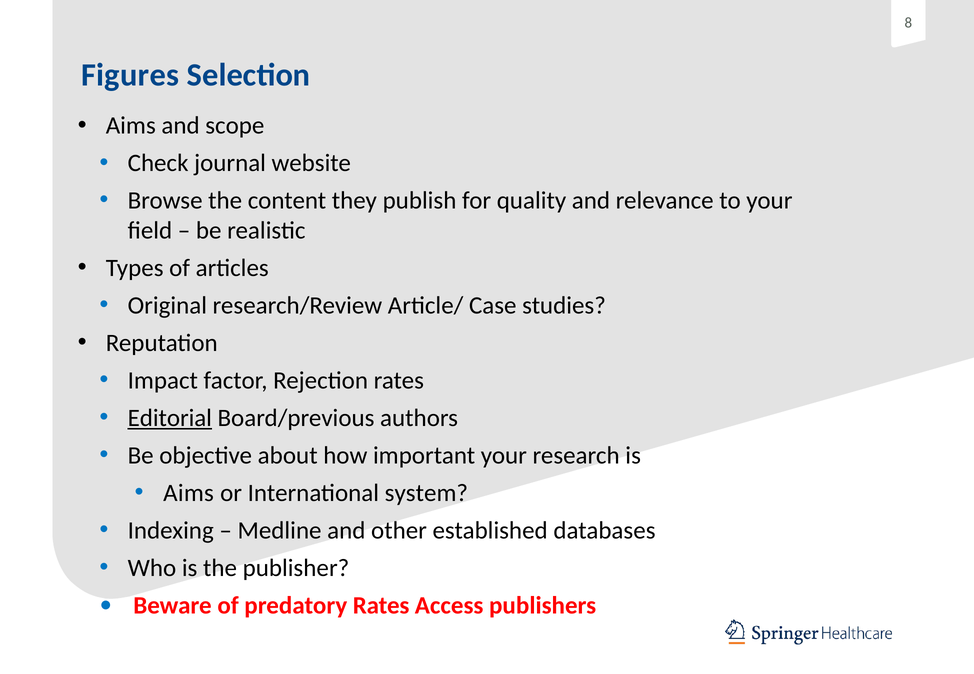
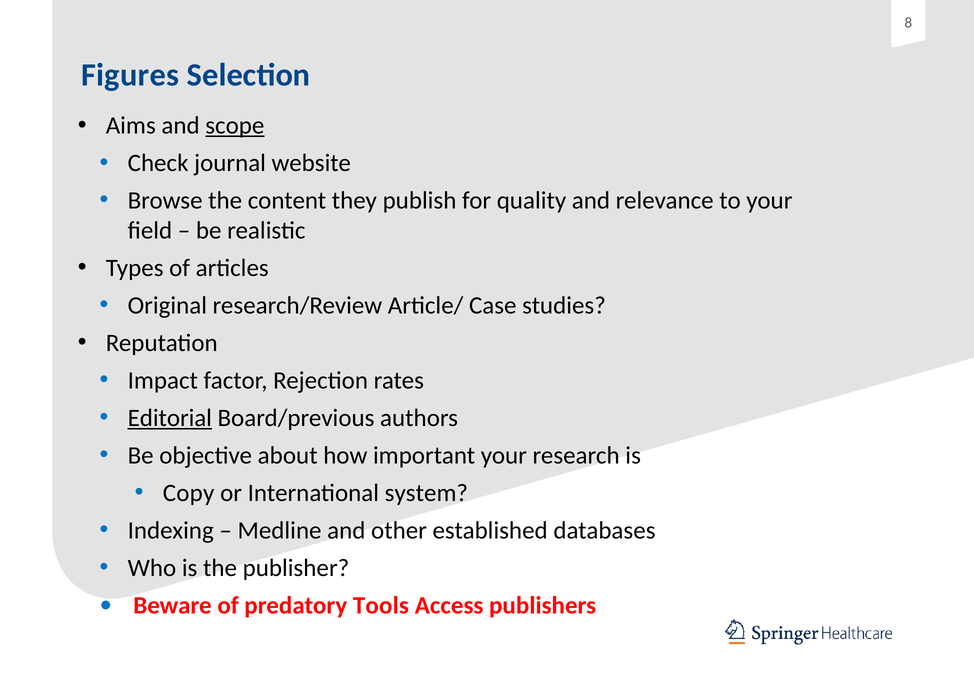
scope underline: none -> present
Aims at (189, 493): Aims -> Copy
predatory Rates: Rates -> Tools
